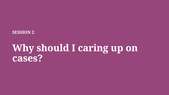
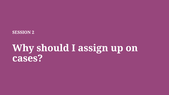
caring: caring -> assign
